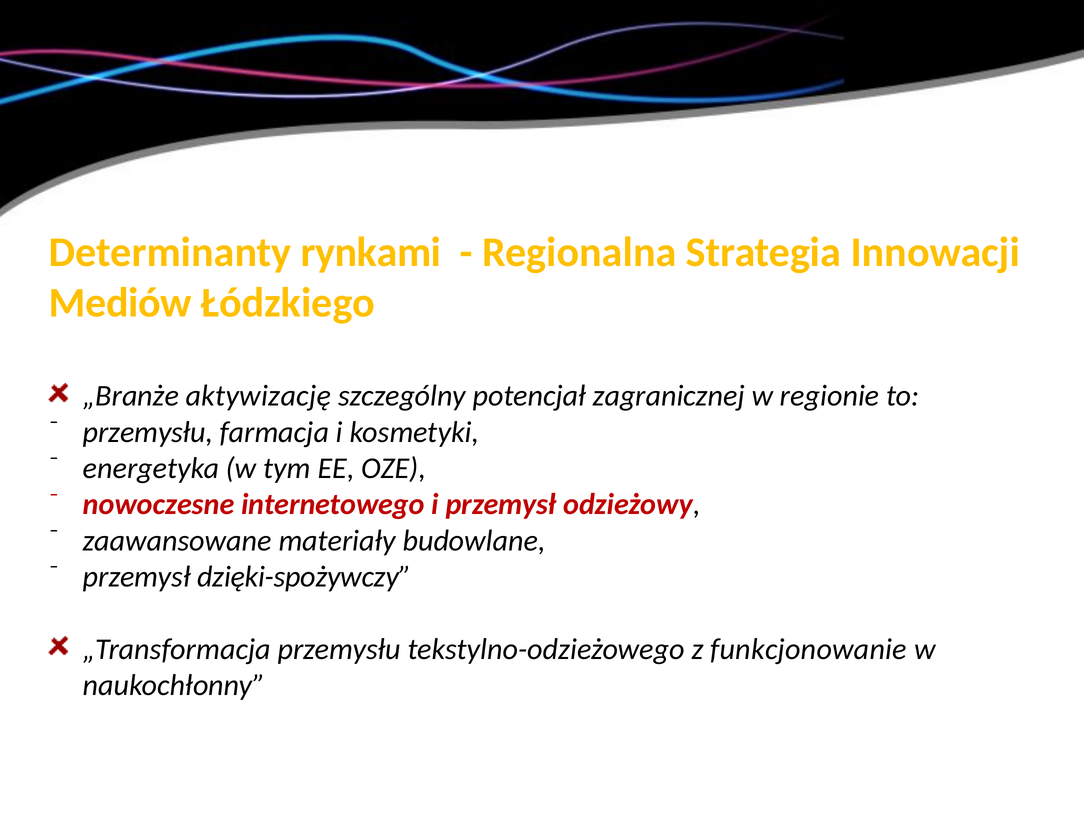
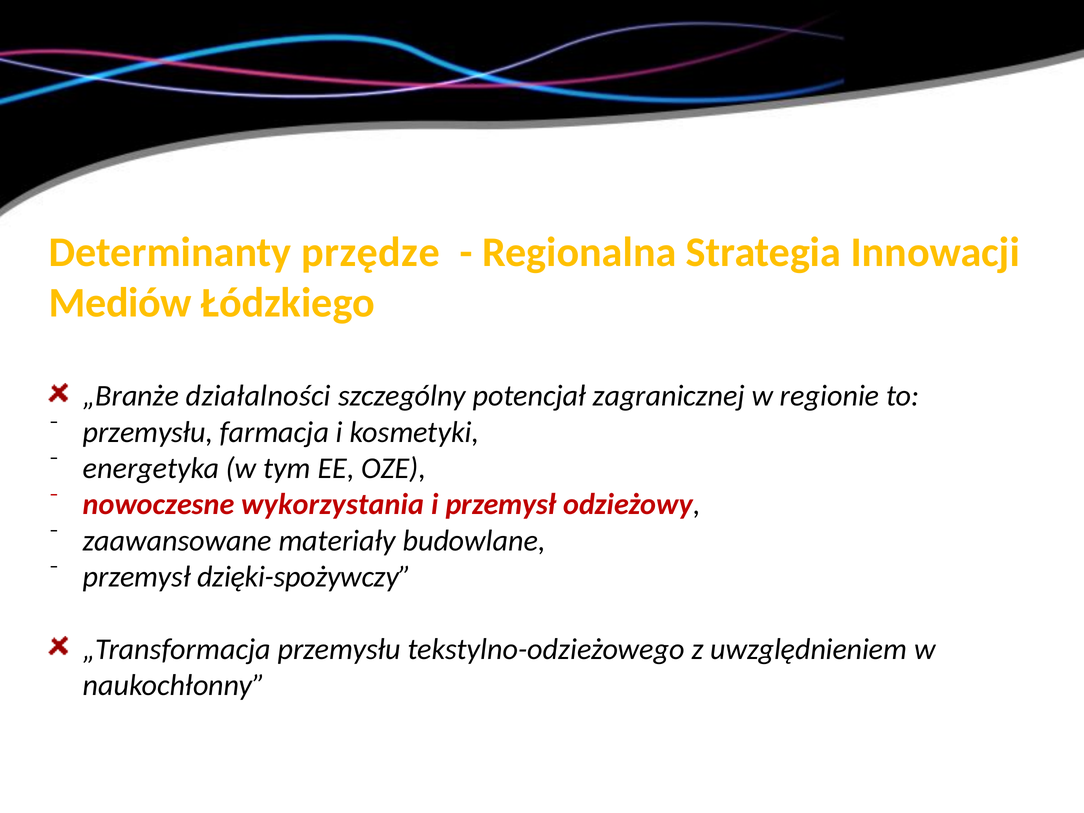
rynkami: rynkami -> przędze
aktywizację: aktywizację -> działalności
internetowego: internetowego -> wykorzystania
funkcjonowanie: funkcjonowanie -> uwzględnieniem
